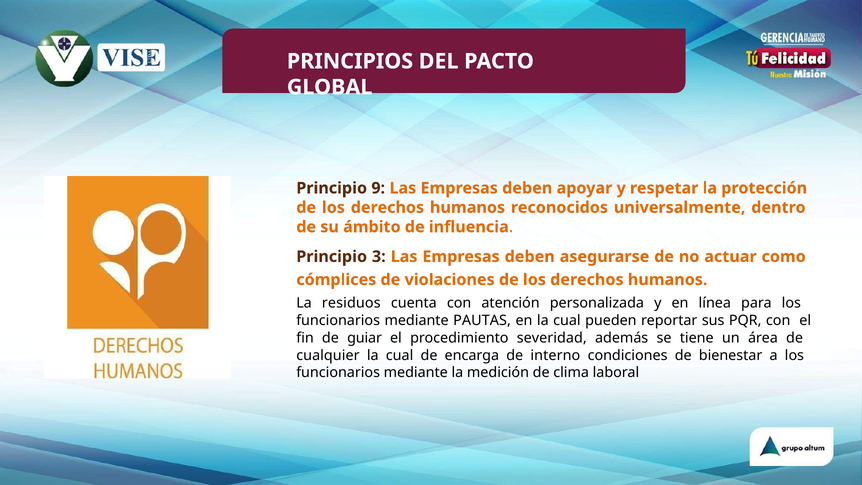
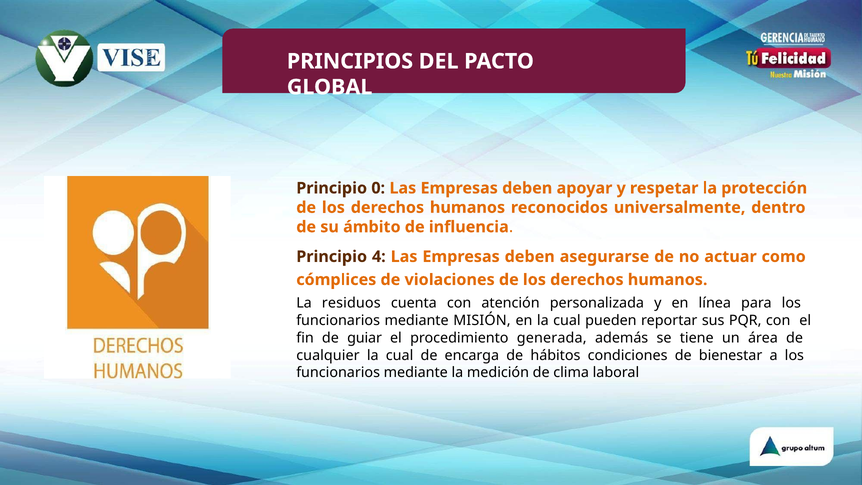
9: 9 -> 0
3: 3 -> 4
PAUTAS: PAUTAS -> MISIÓN
severidad: severidad -> generada
interno: interno -> hábitos
